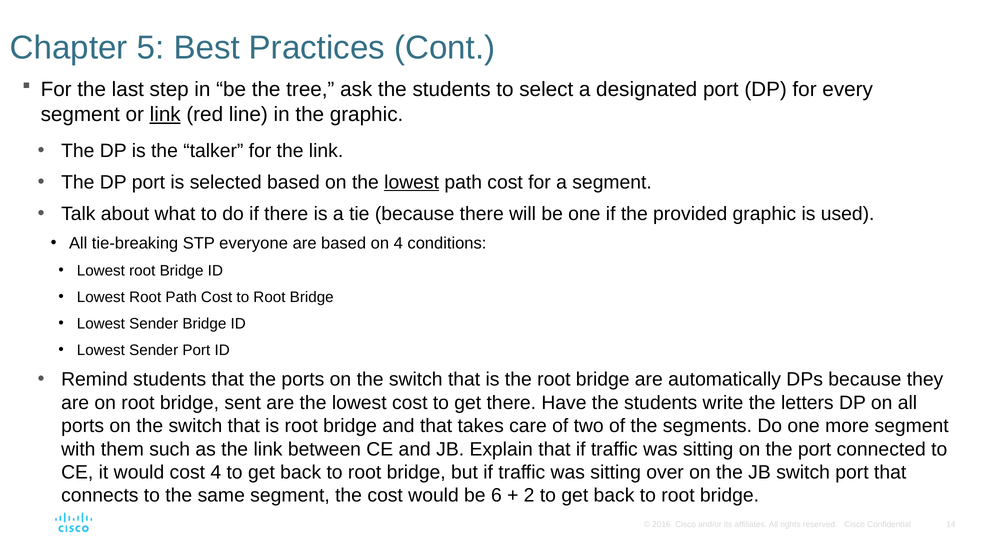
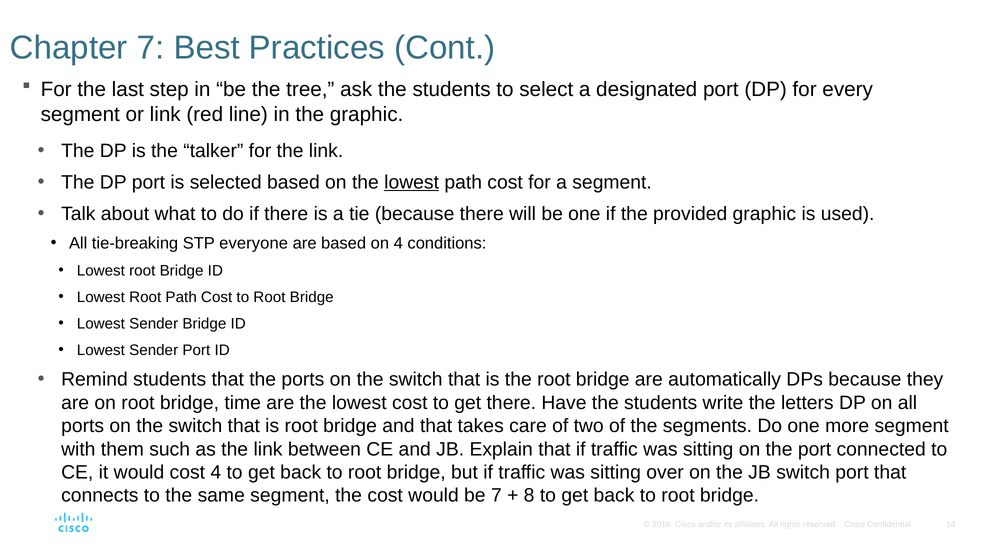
Chapter 5: 5 -> 7
link at (165, 114) underline: present -> none
sent: sent -> time
be 6: 6 -> 7
2: 2 -> 8
